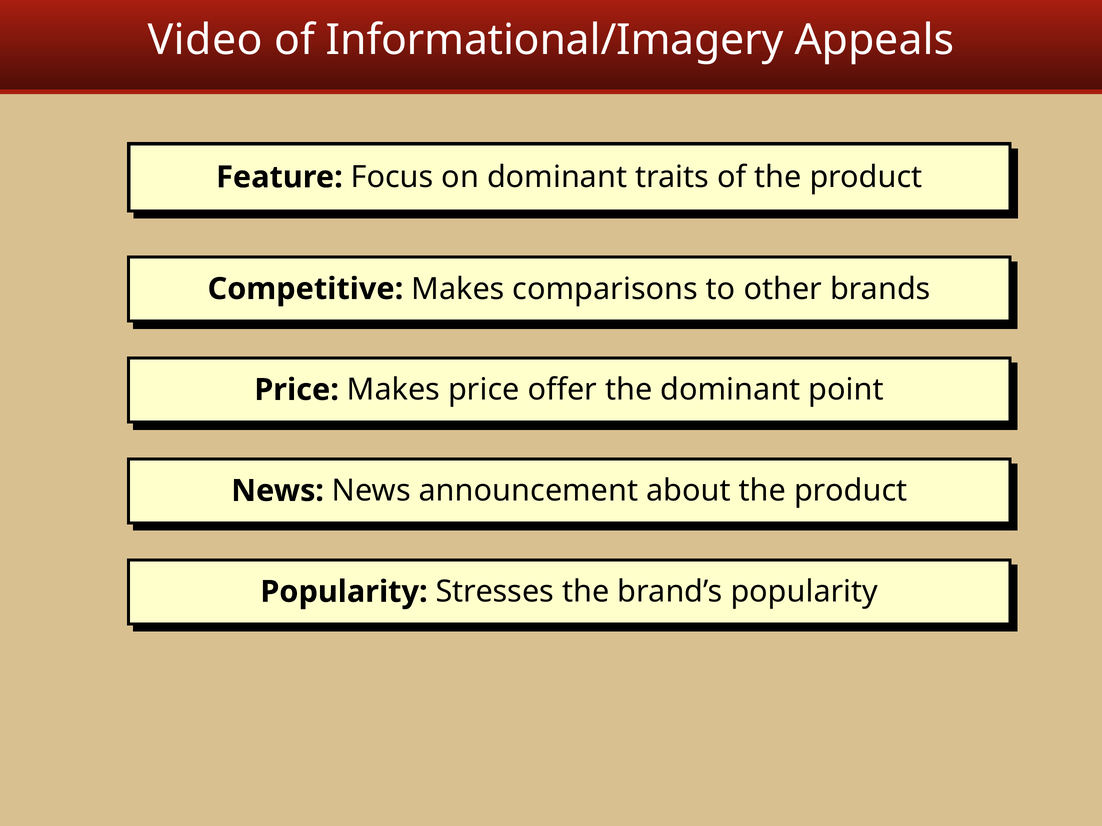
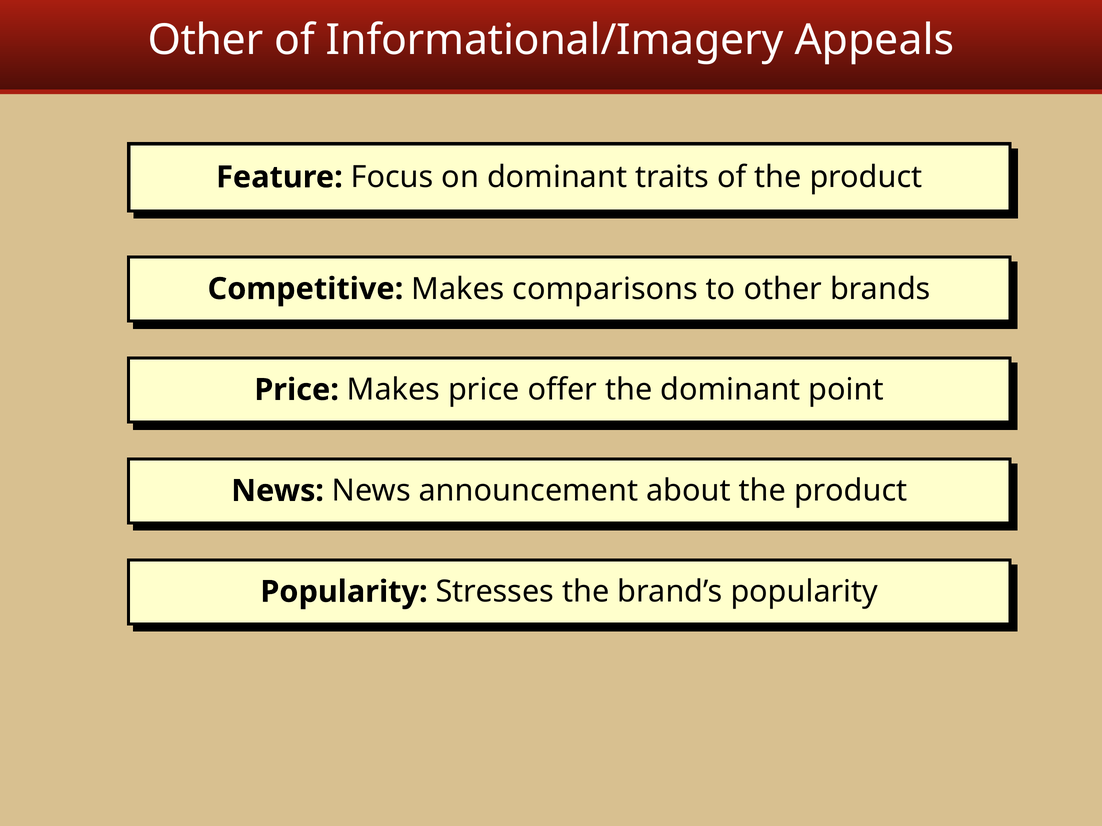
Video at (205, 40): Video -> Other
